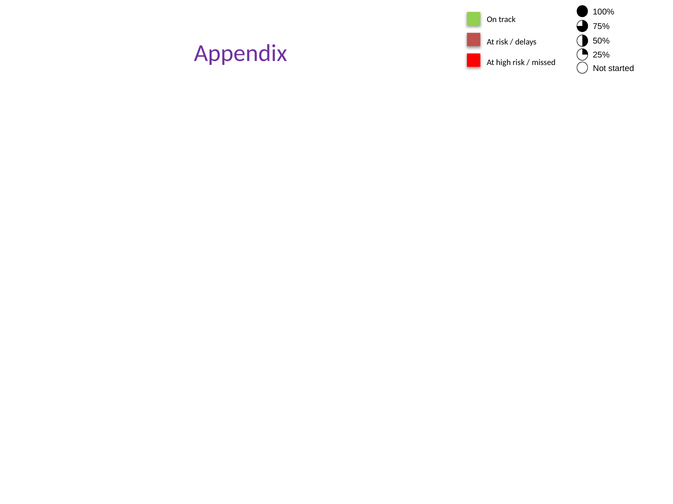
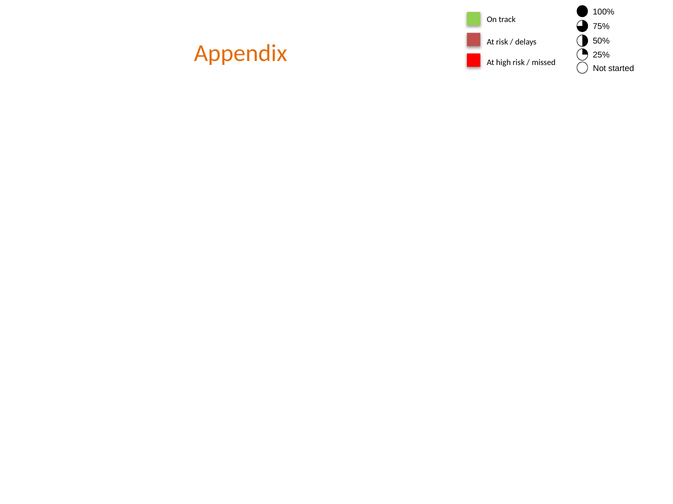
Appendix colour: purple -> orange
